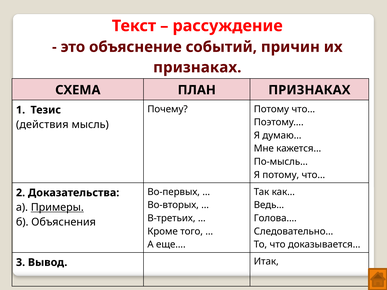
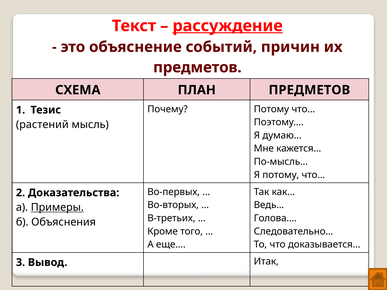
рассуждение underline: none -> present
признаках at (197, 67): признаках -> предметов
ПЛАН ПРИЗНАКАХ: ПРИЗНАКАХ -> ПРЕДМЕТОВ
действия: действия -> растений
